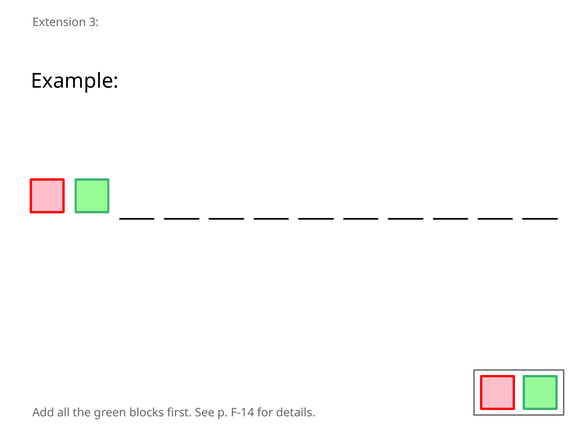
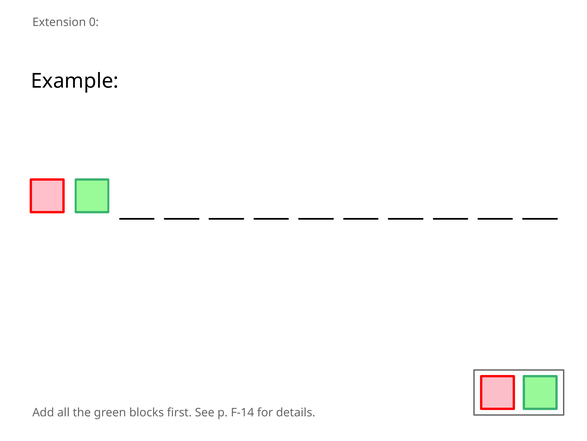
3: 3 -> 0
